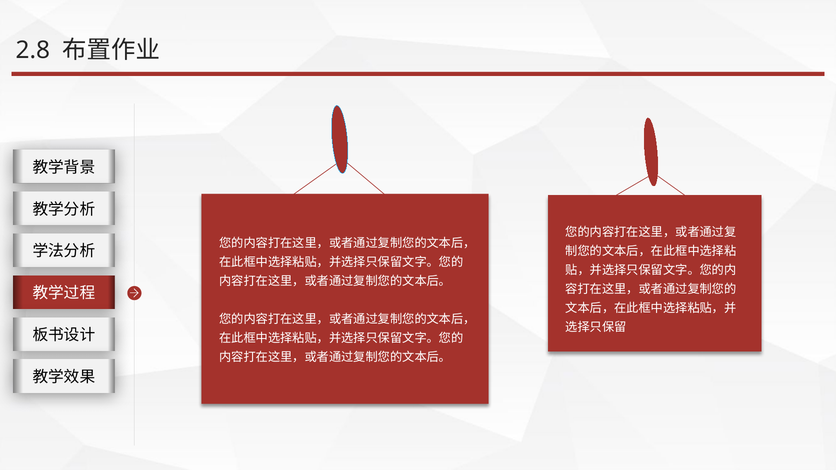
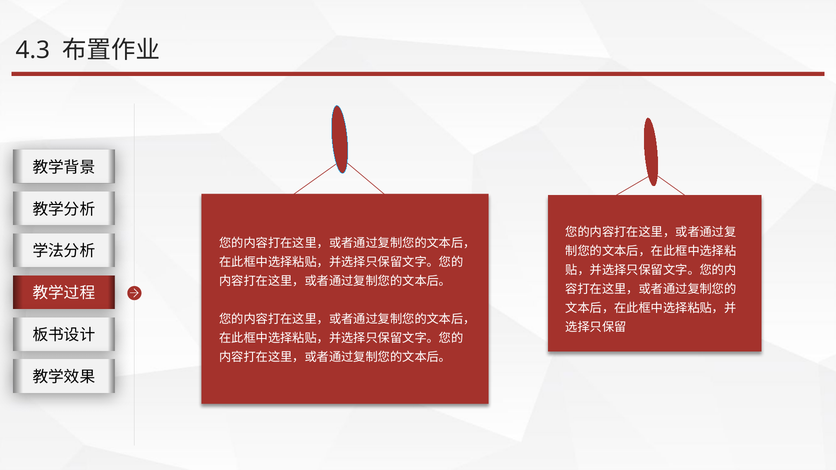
2.8: 2.8 -> 4.3
